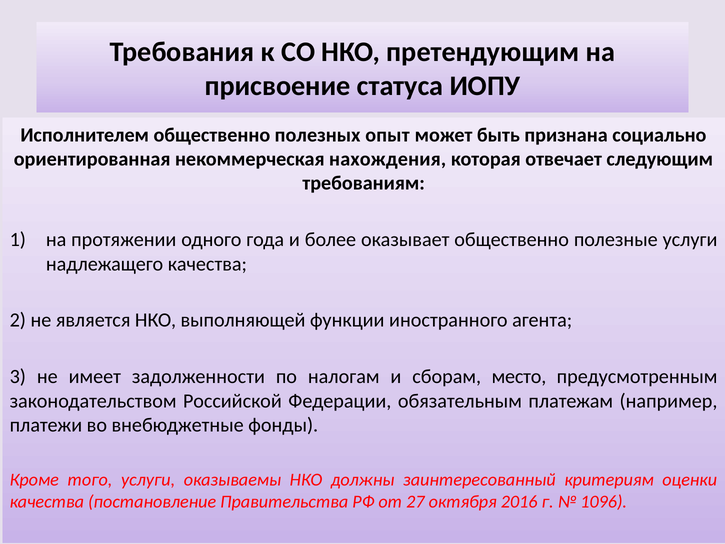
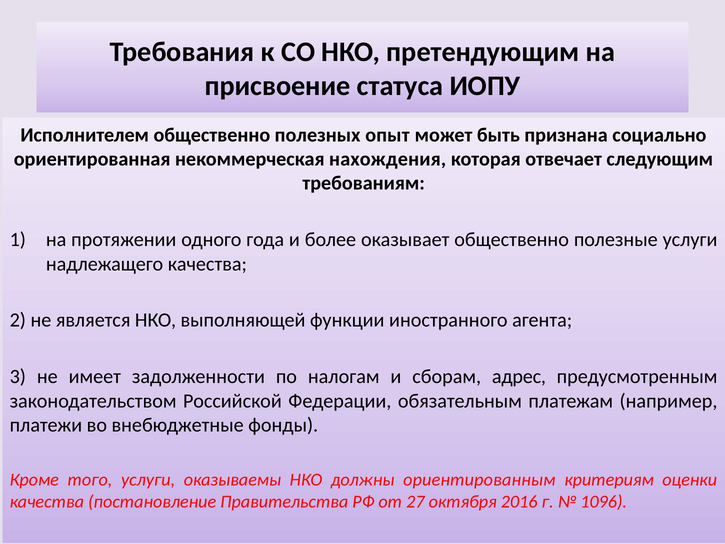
место: место -> адрес
заинтересованный: заинтересованный -> ориентированным
